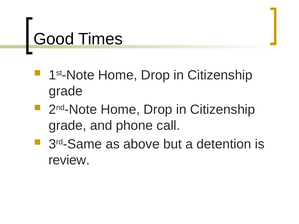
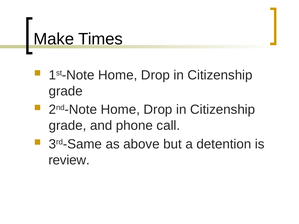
Good: Good -> Make
